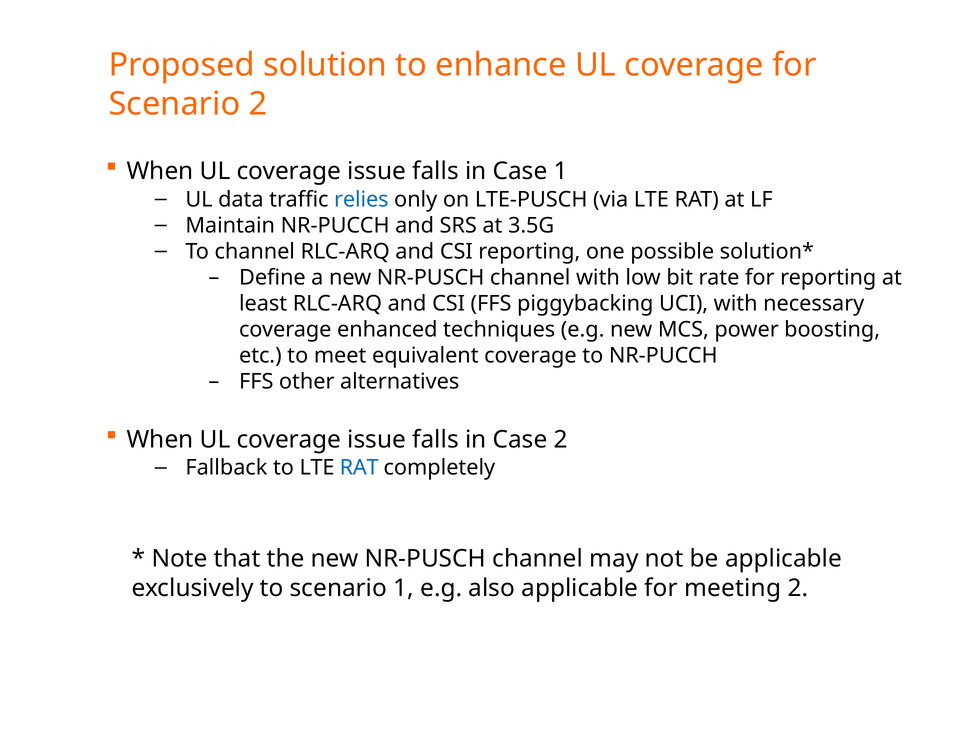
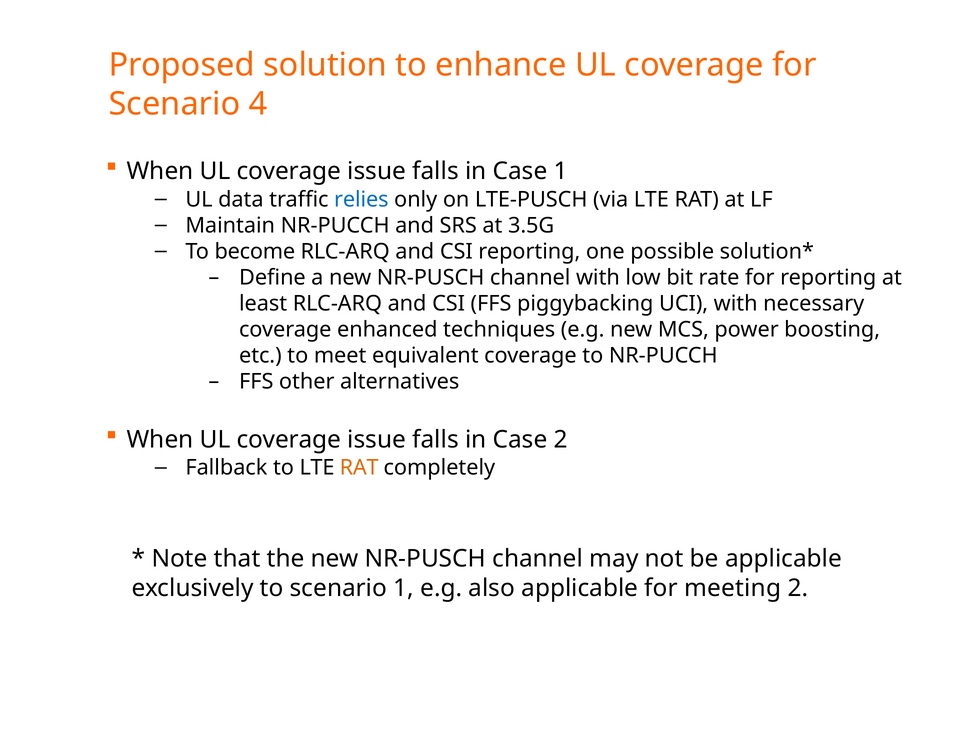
Scenario 2: 2 -> 4
To channel: channel -> become
RAT at (359, 468) colour: blue -> orange
